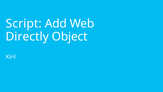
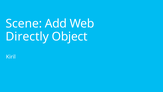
Script: Script -> Scene
